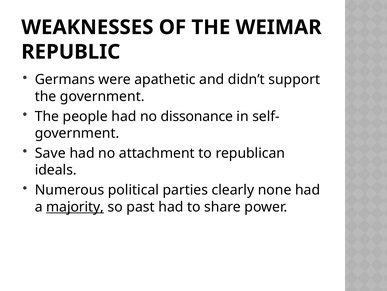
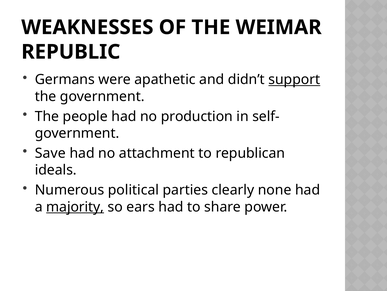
support underline: none -> present
dissonance: dissonance -> production
past: past -> ears
